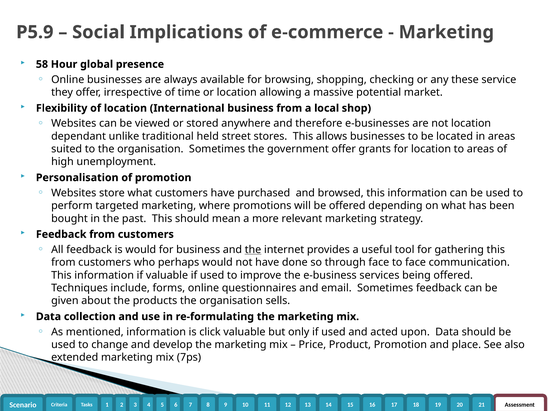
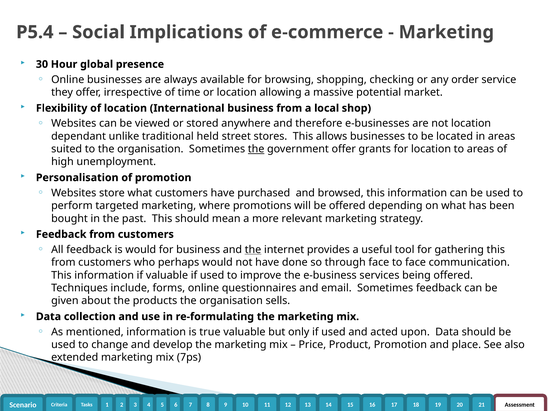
P5.9: P5.9 -> P5.4
58: 58 -> 30
these: these -> order
the at (256, 149) underline: none -> present
click: click -> true
